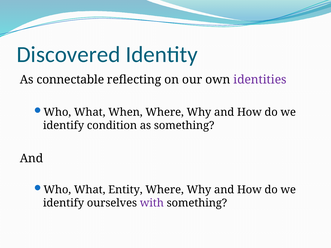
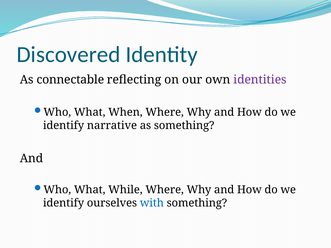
condition: condition -> narrative
Entity: Entity -> While
with colour: purple -> blue
